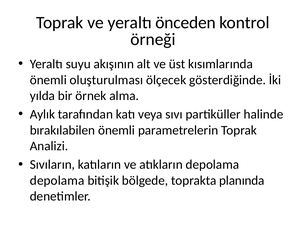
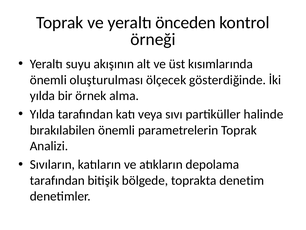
Aylık at (42, 114): Aylık -> Yılda
depolama at (57, 180): depolama -> tarafından
planında: planında -> denetim
